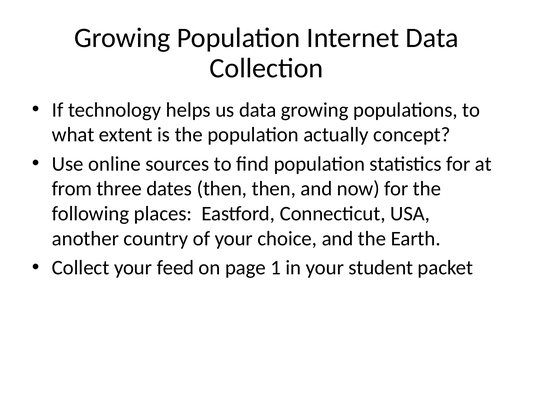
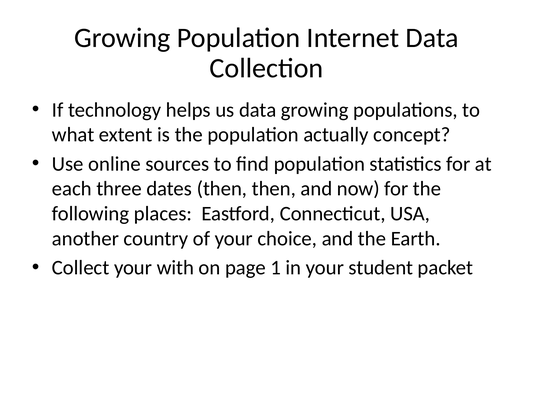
from: from -> each
feed: feed -> with
